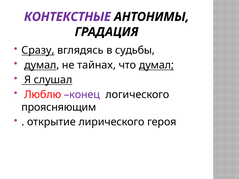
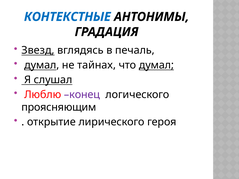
КОНТЕКСТНЫЕ colour: purple -> blue
Сразу: Сразу -> Звезд
судьбы: судьбы -> печаль
